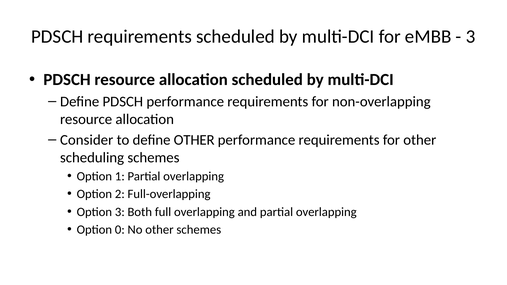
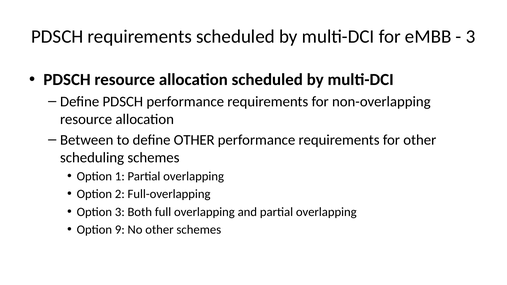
Consider: Consider -> Between
0: 0 -> 9
